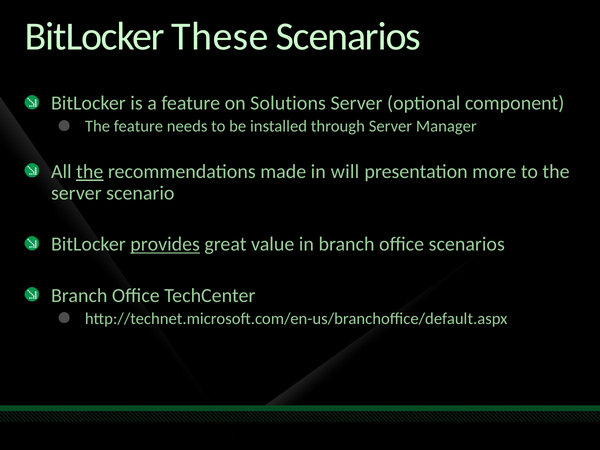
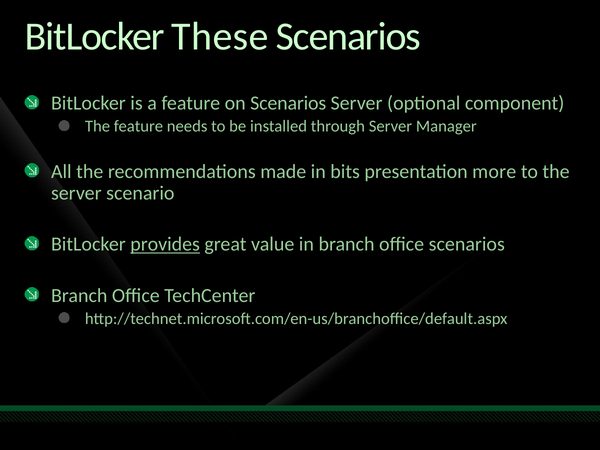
on Solutions: Solutions -> Scenarios
the at (90, 172) underline: present -> none
will: will -> bits
